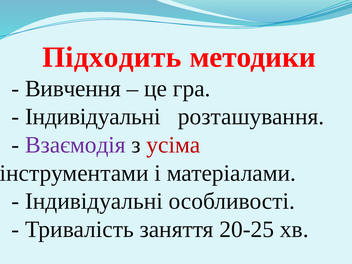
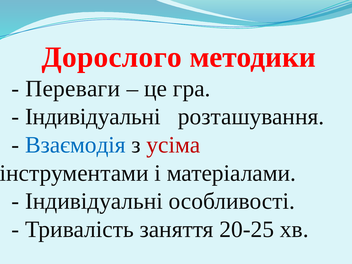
Підходить: Підходить -> Дорослого
Вивчення: Вивчення -> Переваги
Взаємодія colour: purple -> blue
